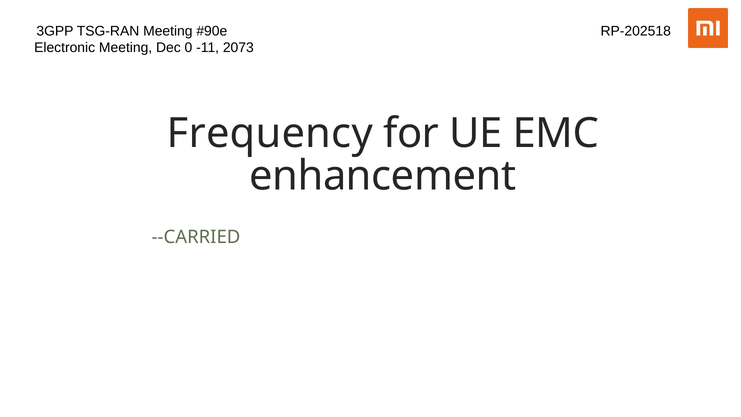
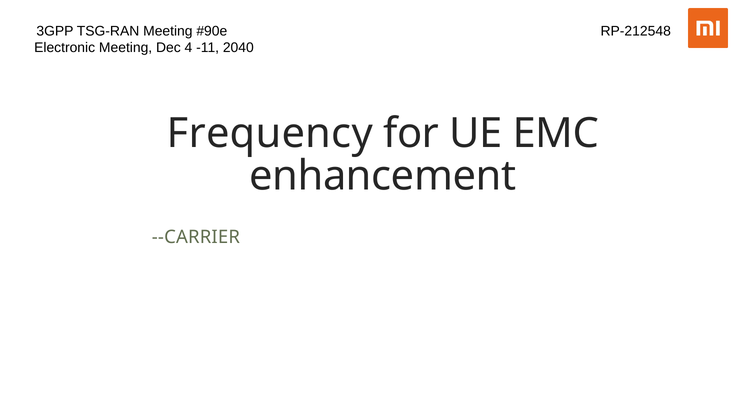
RP-202518: RP-202518 -> RP-212548
0: 0 -> 4
2073: 2073 -> 2040
--CARRIED: --CARRIED -> --CARRIER
